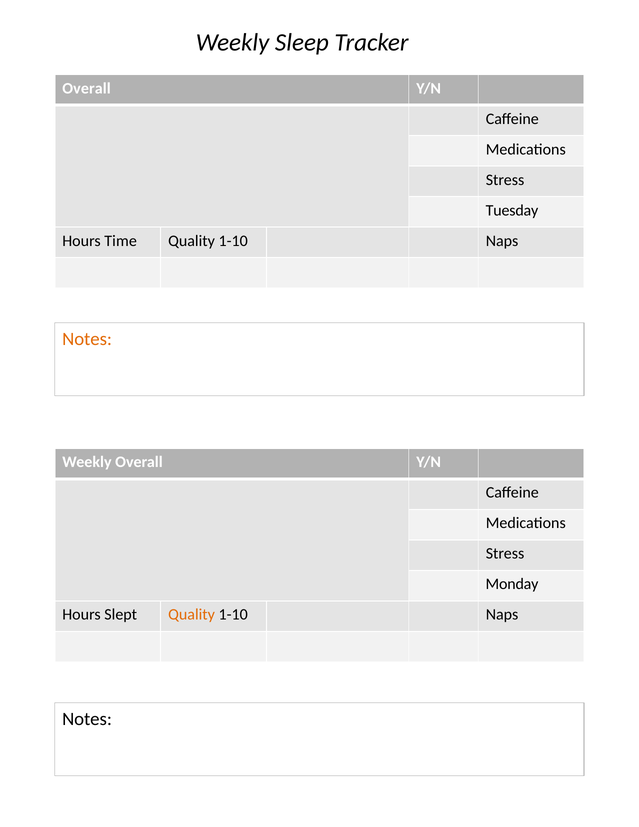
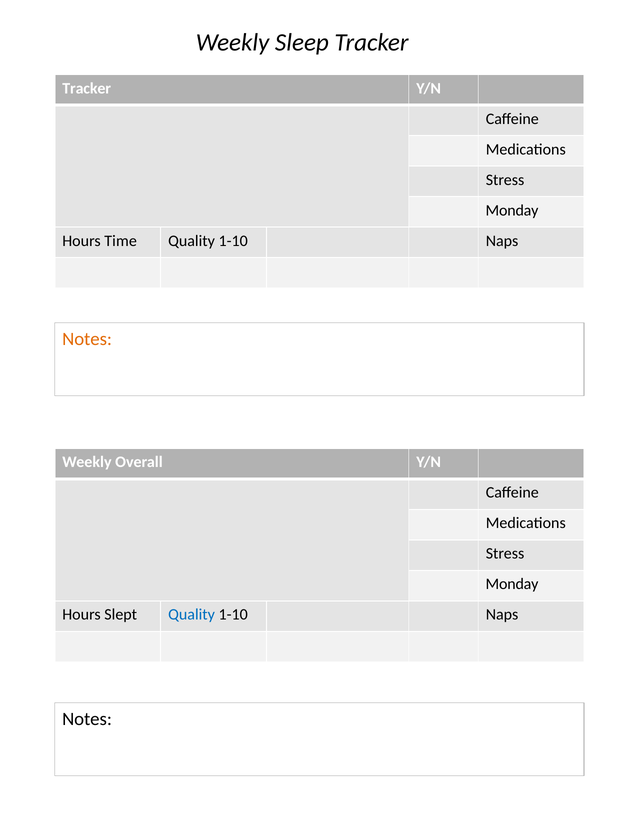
Overall at (87, 88): Overall -> Tracker
Tuesday at (512, 210): Tuesday -> Monday
Quality at (192, 615) colour: orange -> blue
